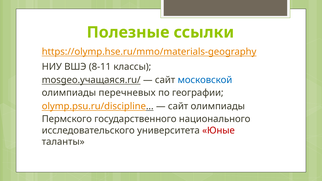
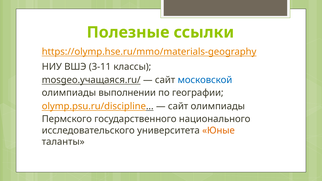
8-11: 8-11 -> 3-11
перечневых: перечневых -> выполнении
Юные colour: red -> orange
